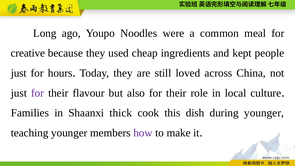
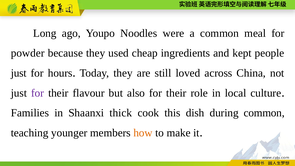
creative: creative -> powder
during younger: younger -> common
how colour: purple -> orange
